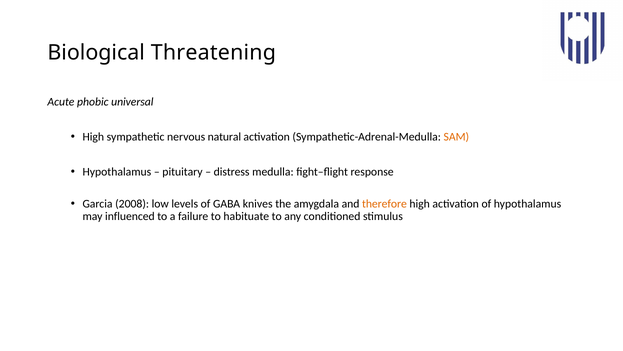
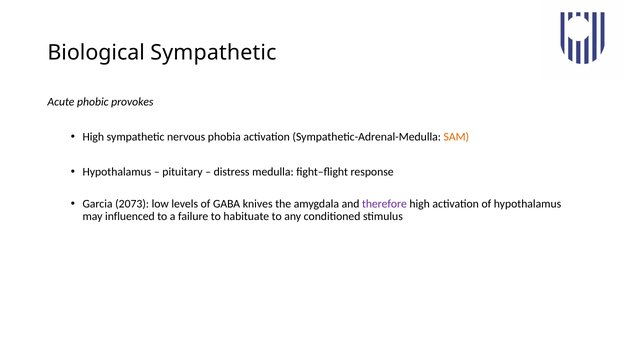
Biological Threatening: Threatening -> Sympathetic
universal: universal -> provokes
natural: natural -> phobia
2008: 2008 -> 2073
therefore colour: orange -> purple
